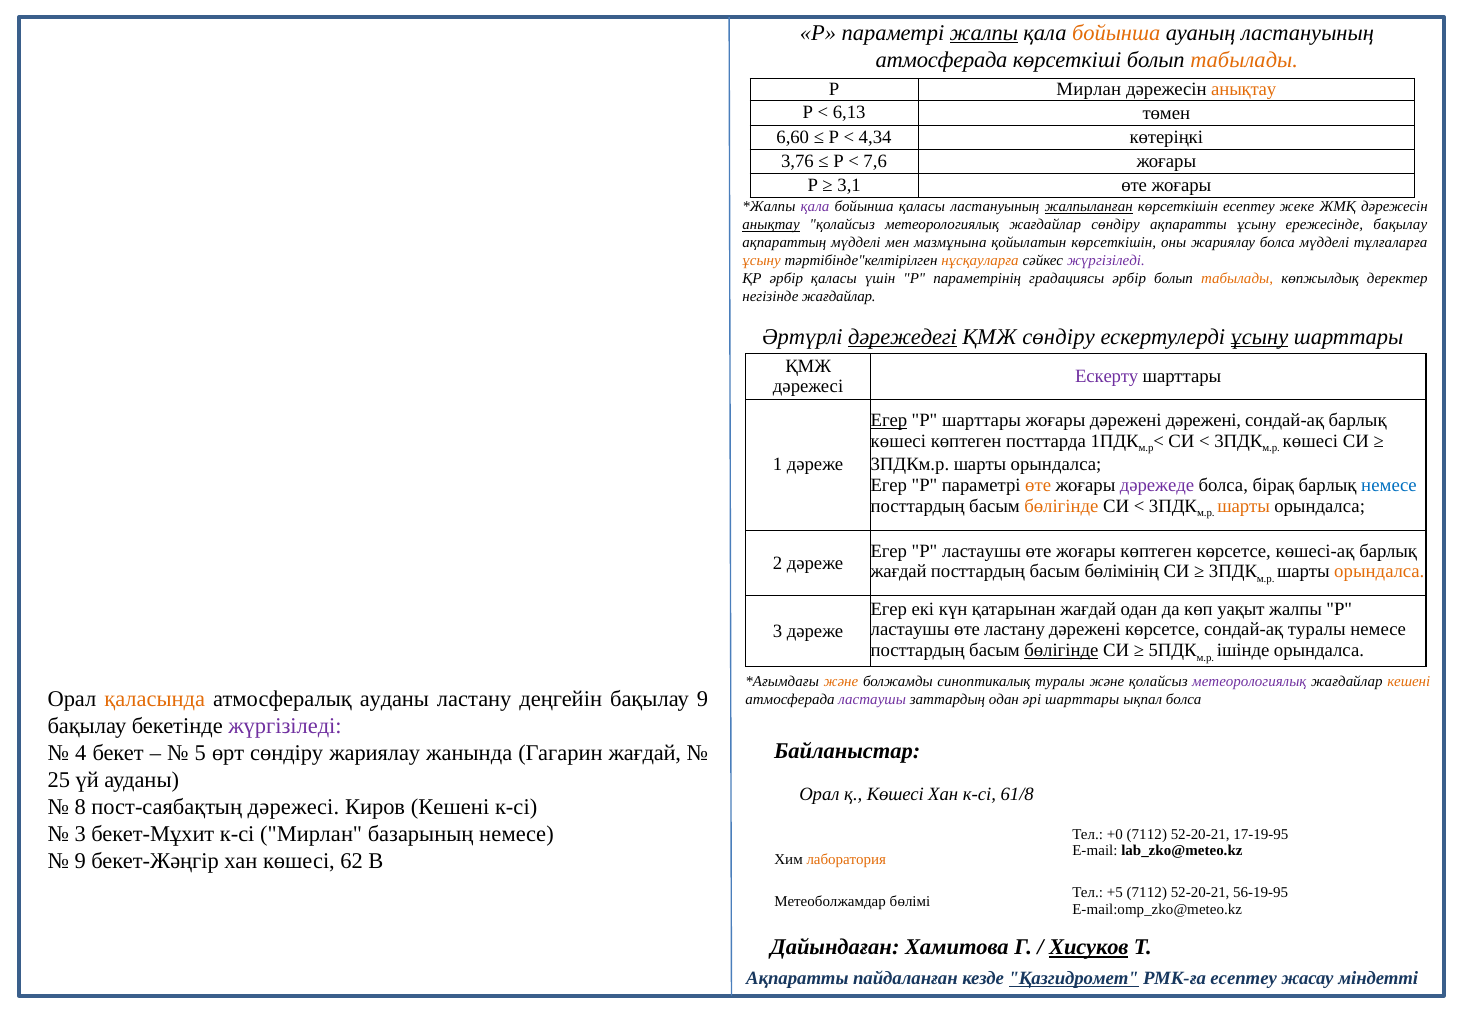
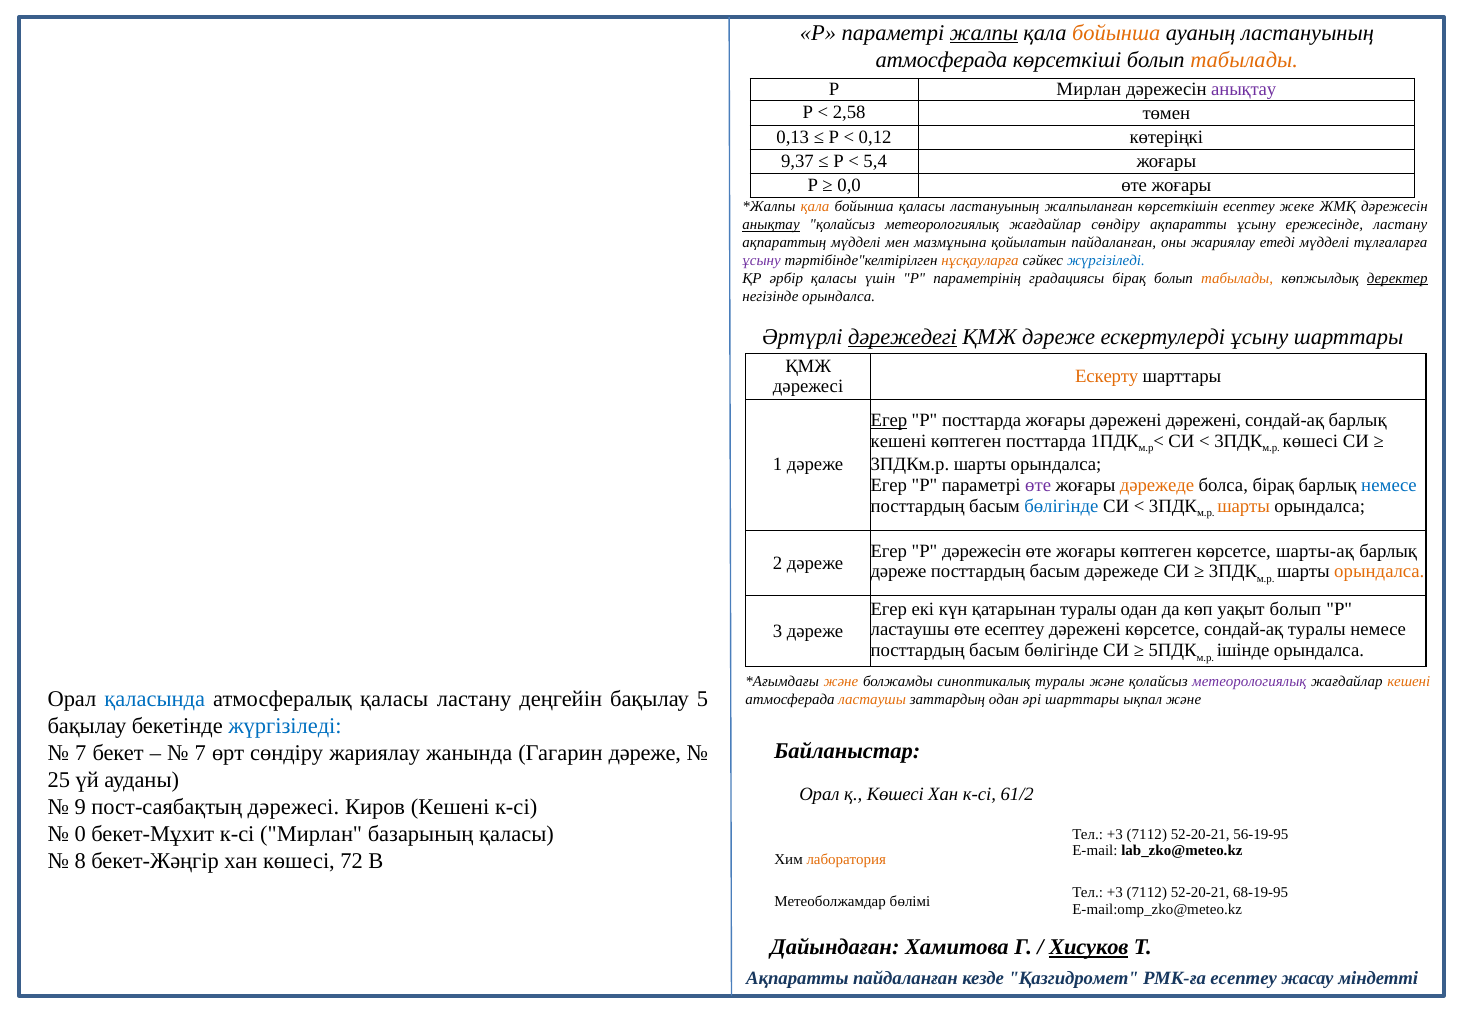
анықтау at (1244, 90) colour: orange -> purple
6,13: 6,13 -> 2,58
6,60: 6,60 -> 0,13
4,34: 4,34 -> 0,12
3,76: 3,76 -> 9,37
7,6: 7,6 -> 5,4
3,1: 3,1 -> 0,0
қала at (815, 207) colour: purple -> orange
жалпыланған underline: present -> none
ережесінде бақылау: бақылау -> ластану
қойылатын көрсеткішін: көрсеткішін -> пайдаланған
жариялау болса: болса -> етеді
ұсыну at (762, 260) colour: orange -> purple
жүргізіледі at (1106, 260) colour: purple -> blue
градациясы әрбір: әрбір -> бірақ
деректер underline: none -> present
негізінде жағдайлар: жағдайлар -> орындалса
ҚМЖ сөндіру: сөндіру -> дәреже
ұсыну at (1260, 337) underline: present -> none
Ескерту colour: purple -> orange
Р шарттары: шарттары -> посттарда
көшесі at (898, 441): көшесі -> кешені
өте at (1038, 485) colour: orange -> purple
дәрежеде at (1157, 485) colour: purple -> orange
бөлігінде at (1061, 506) colour: orange -> blue
Егер Р ластаушы: ластаушы -> дәрежесін
көшесі-ақ: көшесі-ақ -> шарты-ақ
жағдай at (899, 572): жағдай -> дәреже
басым бөлімінің: бөлімінің -> дәрежеде
қатарынан жағдай: жағдай -> туралы
уақыт жалпы: жалпы -> болып
өте ластану: ластану -> есептеу
бөлігінде at (1061, 650) underline: present -> none
қаласында colour: orange -> blue
атмосфералық ауданы: ауданы -> қаласы
бақылау 9: 9 -> 5
ластаушы at (872, 699) colour: purple -> orange
ықпал болса: болса -> және
жүргізіледі at (285, 726) colour: purple -> blue
4 at (81, 753): 4 -> 7
5 at (200, 753): 5 -> 7
Гагарин жағдай: жағдай -> дәреже
61/8: 61/8 -> 61/2
8: 8 -> 9
3 at (80, 834): 3 -> 0
базарының немесе: немесе -> қаласы
+0 at (1115, 834): +0 -> +3
17-19-95: 17-19-95 -> 56-19-95
9 at (80, 861): 9 -> 8
62: 62 -> 72
+5 at (1115, 893): +5 -> +3
56-19-95: 56-19-95 -> 68-19-95
Қазгидромет underline: present -> none
